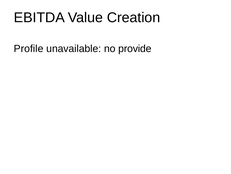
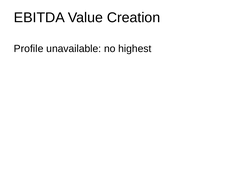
provide: provide -> highest
